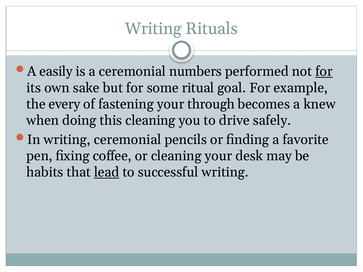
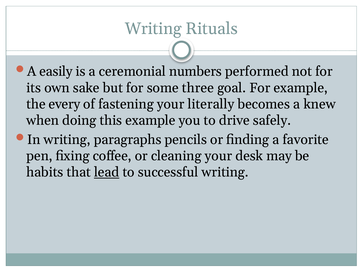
for at (324, 72) underline: present -> none
ritual: ritual -> three
through: through -> literally
this cleaning: cleaning -> example
writing ceremonial: ceremonial -> paragraphs
